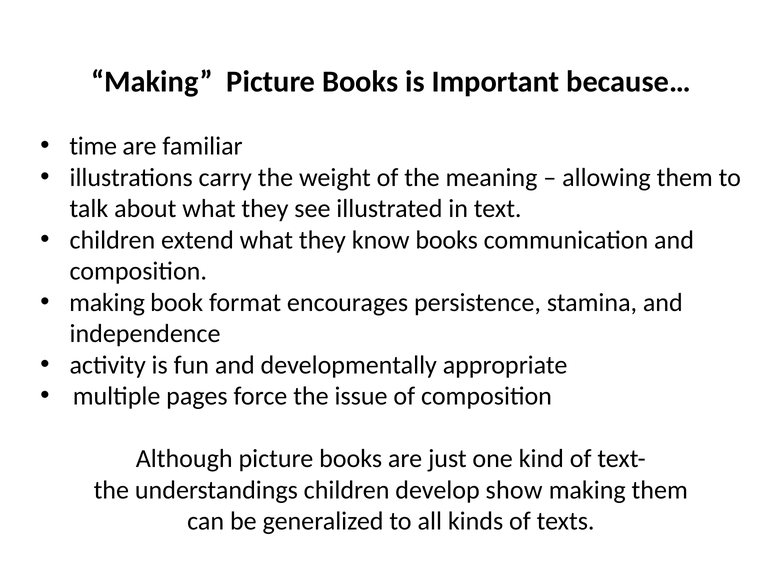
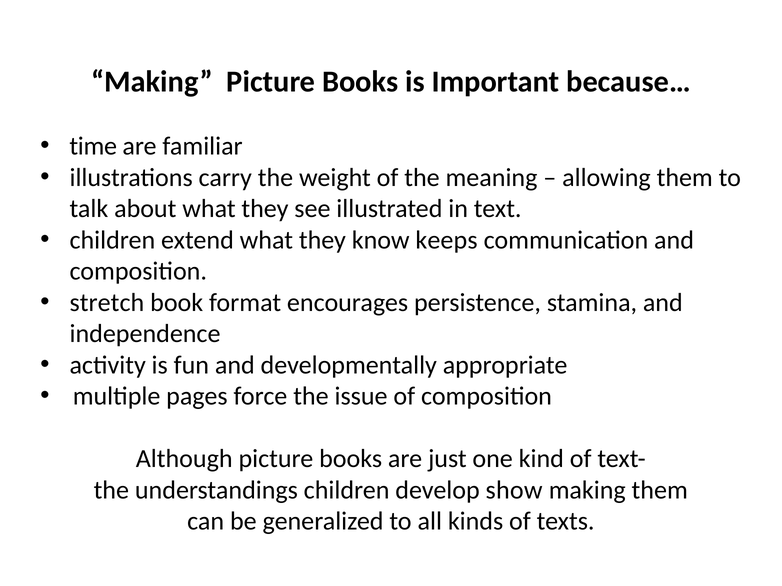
know books: books -> keeps
making at (107, 303): making -> stretch
